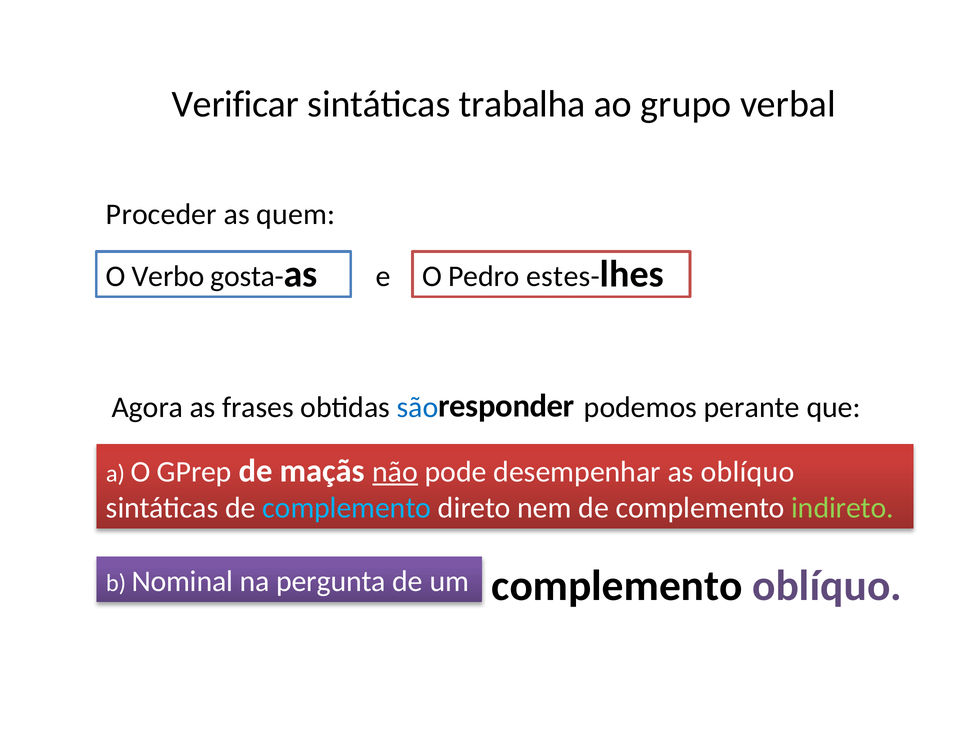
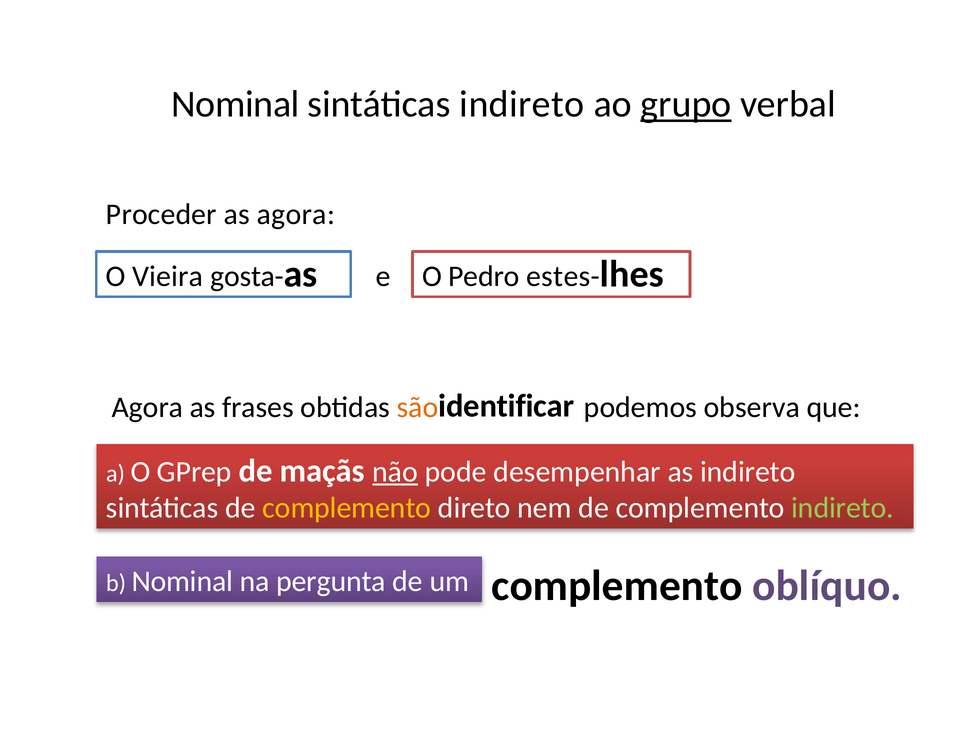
Verificar at (235, 104): Verificar -> Nominal
sintáticas trabalha: trabalha -> indireto
grupo underline: none -> present
as quem: quem -> agora
Verbo: Verbo -> Vieira
responder: responder -> identificar
perante: perante -> observa
são colour: blue -> orange
as oblíquo: oblíquo -> indireto
complemento at (347, 508) colour: light blue -> yellow
